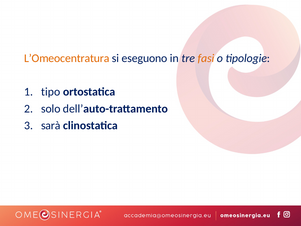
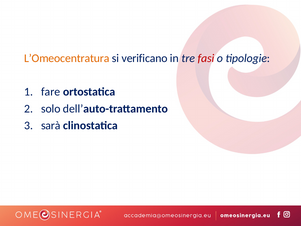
eseguono: eseguono -> verificano
fasi colour: orange -> red
tipo: tipo -> fare
